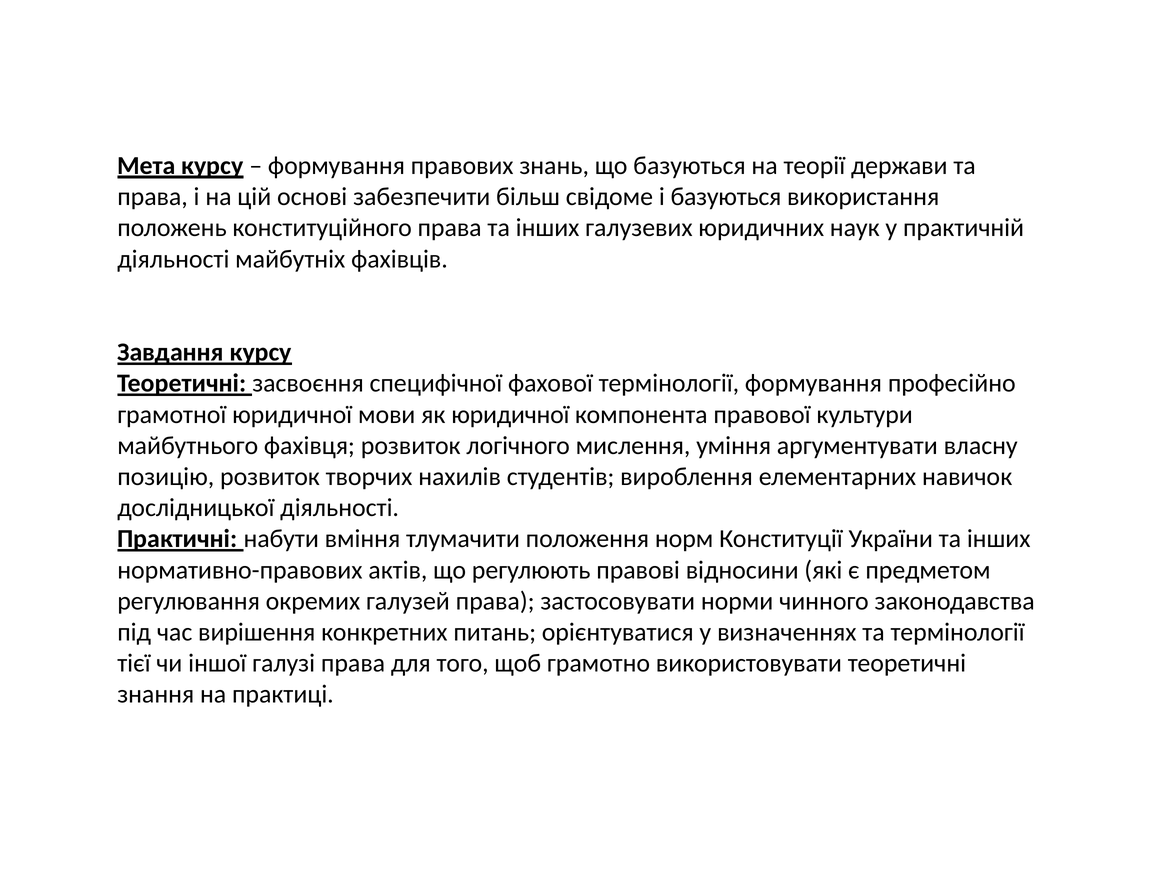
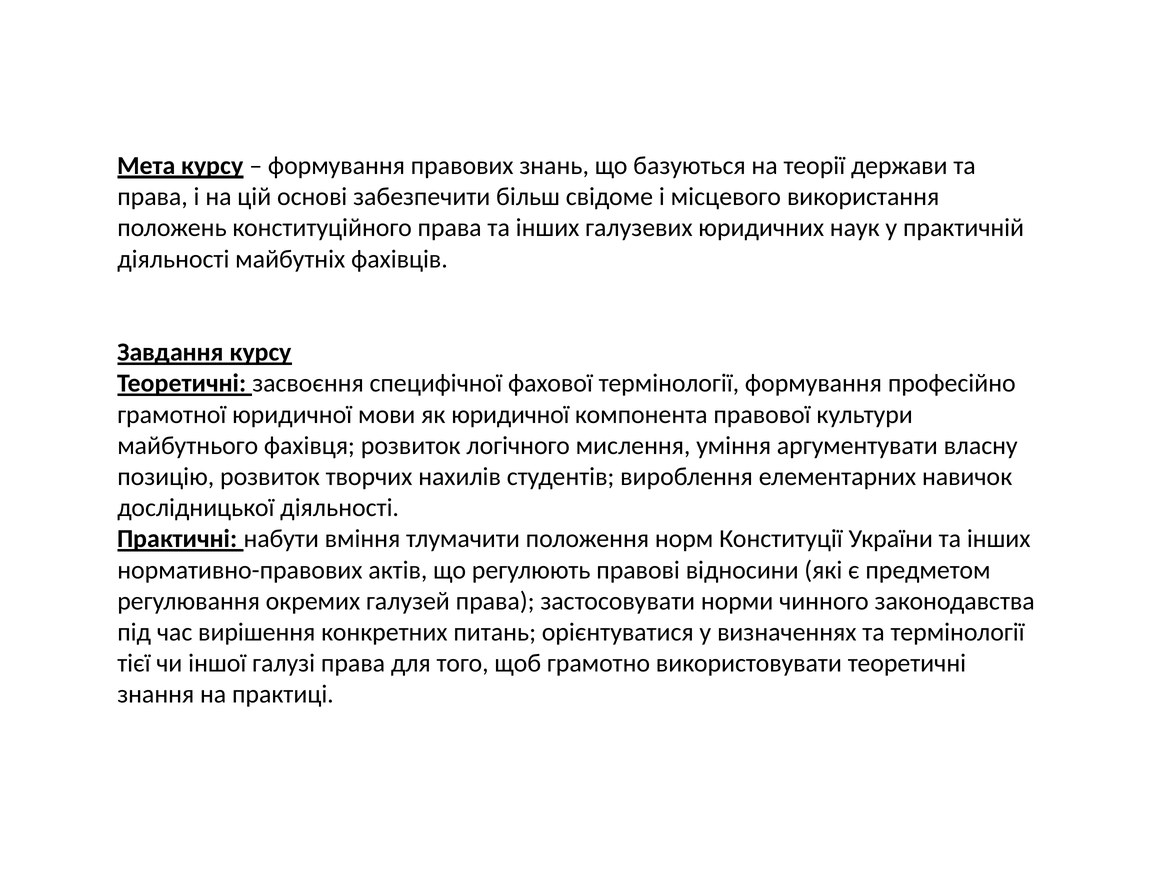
і базуються: базуються -> місцевого
